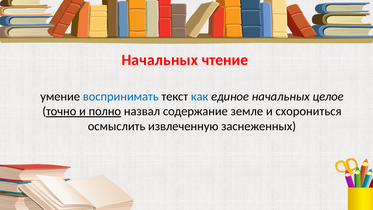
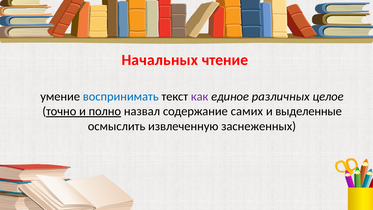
как colour: blue -> purple
единое начальных: начальных -> различных
земле: земле -> самих
схорониться: схорониться -> выделенные
